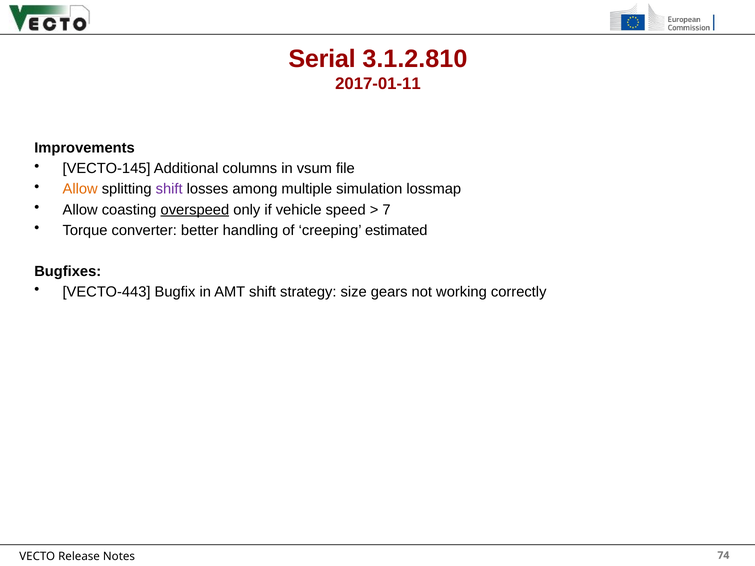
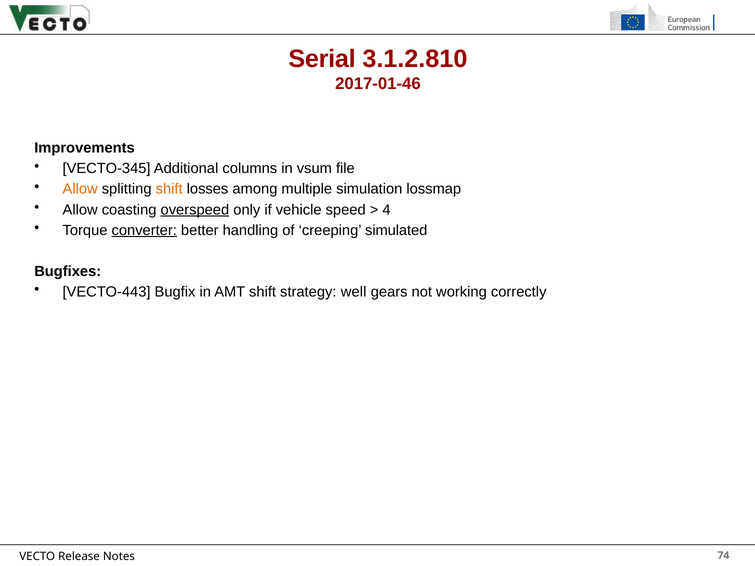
2017-01-11: 2017-01-11 -> 2017-01-46
VECTO-145: VECTO-145 -> VECTO-345
shift at (169, 189) colour: purple -> orange
7: 7 -> 4
converter underline: none -> present
estimated: estimated -> simulated
size: size -> well
